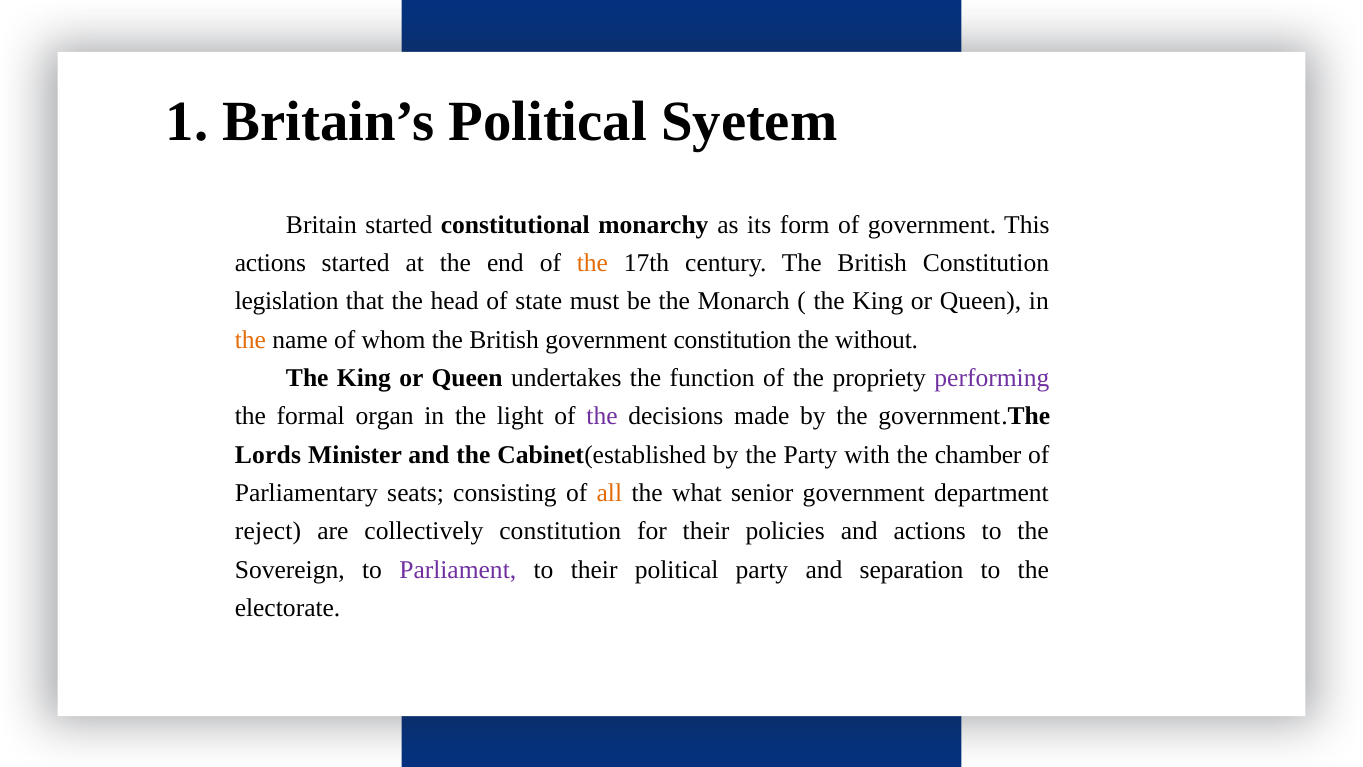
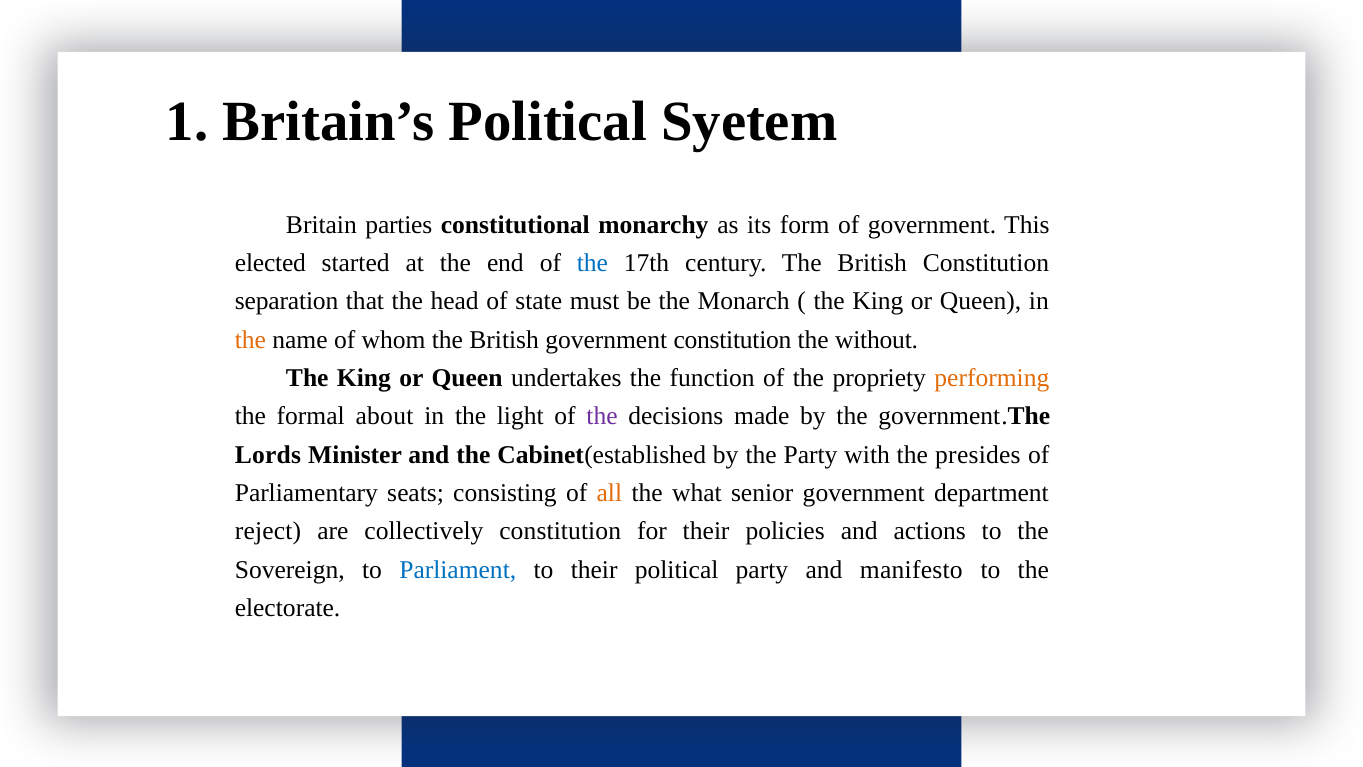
Britain started: started -> parties
actions at (270, 263): actions -> elected
the at (592, 263) colour: orange -> blue
legislation: legislation -> separation
performing colour: purple -> orange
organ: organ -> about
chamber: chamber -> presides
Parliament colour: purple -> blue
separation: separation -> manifesto
